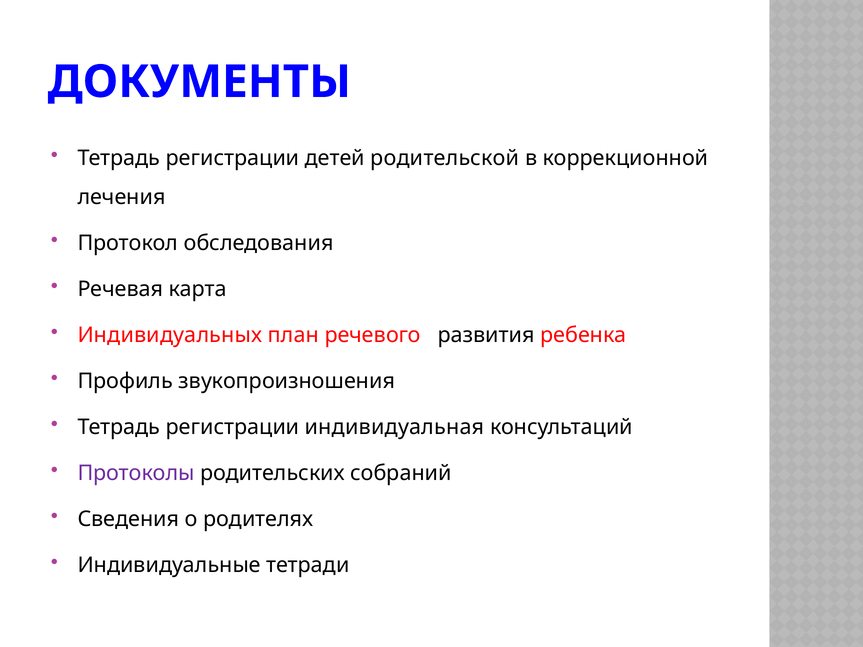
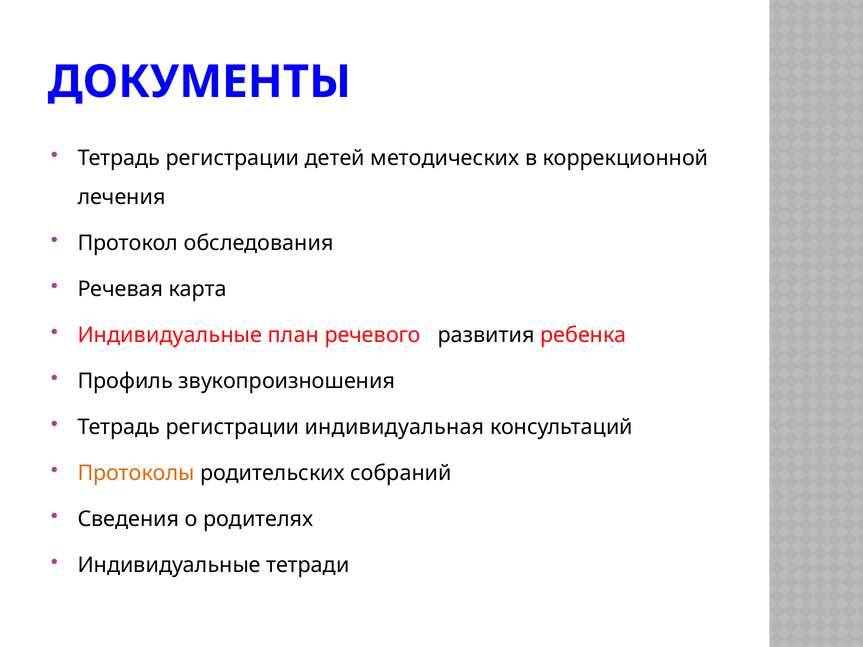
родительской: родительской -> методических
Индивидуальных at (170, 335): Индивидуальных -> Индивидуальные
Протоколы colour: purple -> orange
